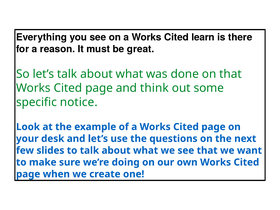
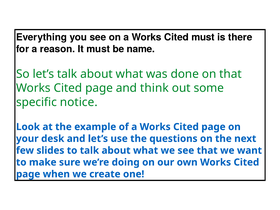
Cited learn: learn -> must
great: great -> name
